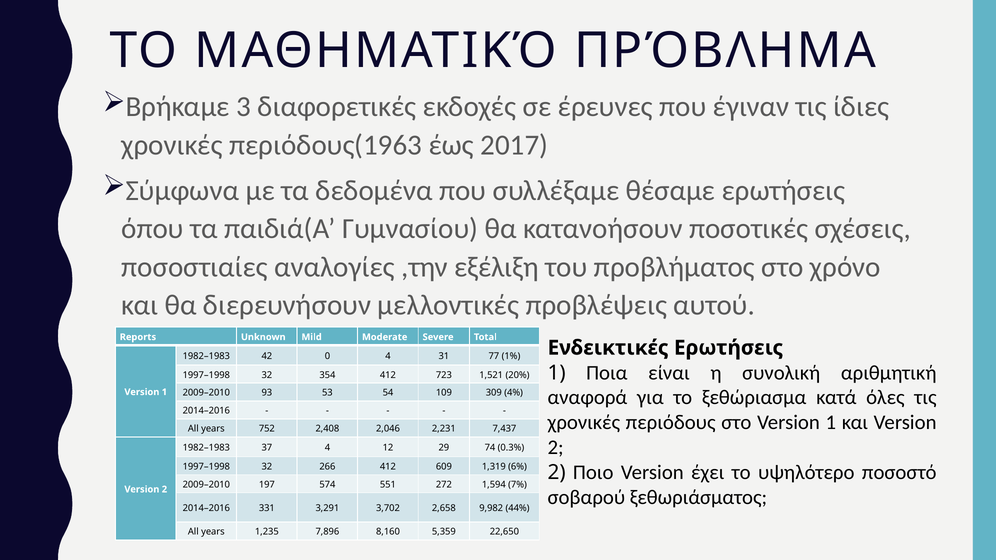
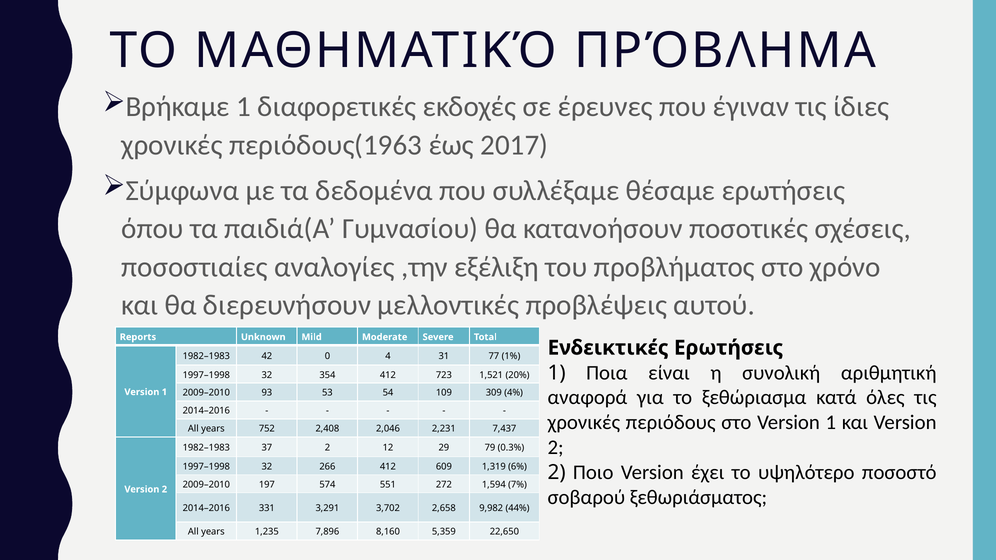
Βρήκαμε 3: 3 -> 1
37 4: 4 -> 2
74: 74 -> 79
